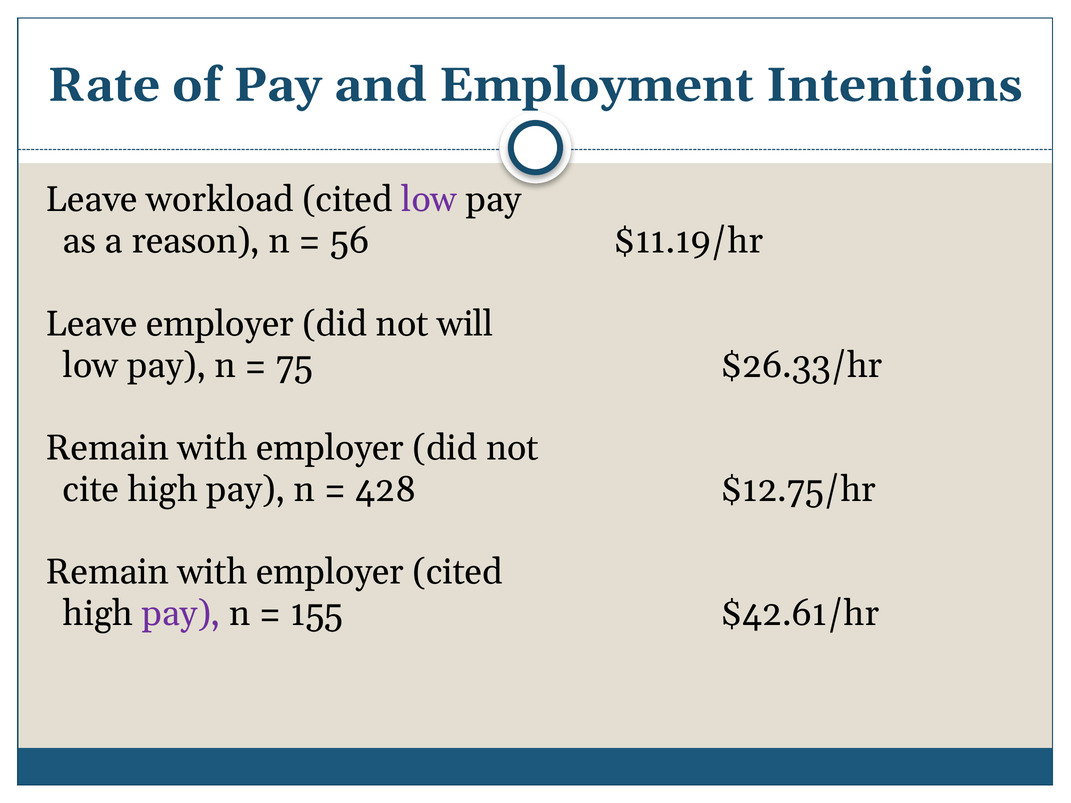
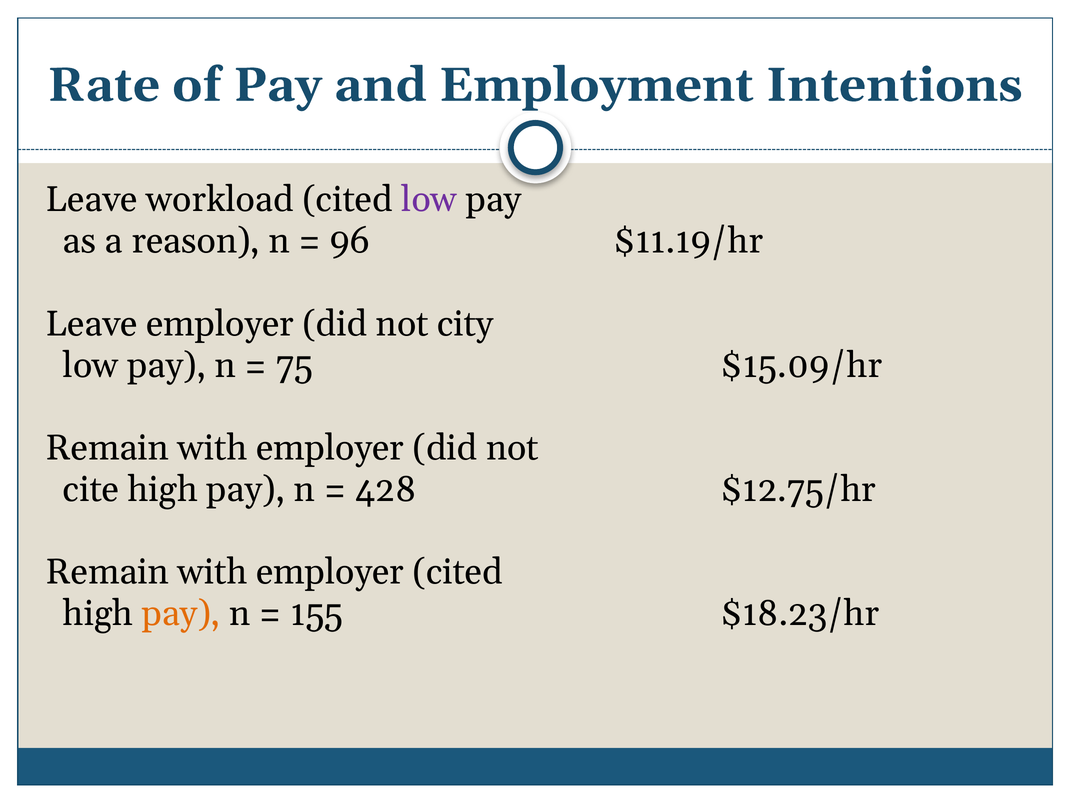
56: 56 -> 96
will: will -> city
$26.33/hr: $26.33/hr -> $15.09/hr
pay at (181, 614) colour: purple -> orange
$42.61/hr: $42.61/hr -> $18.23/hr
